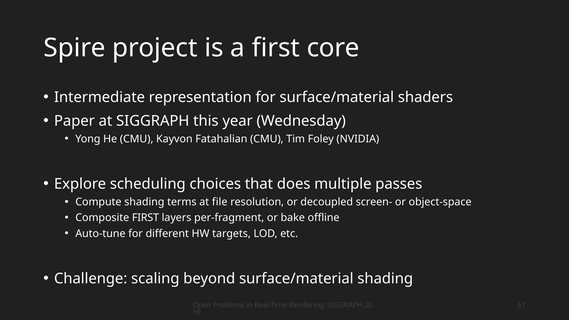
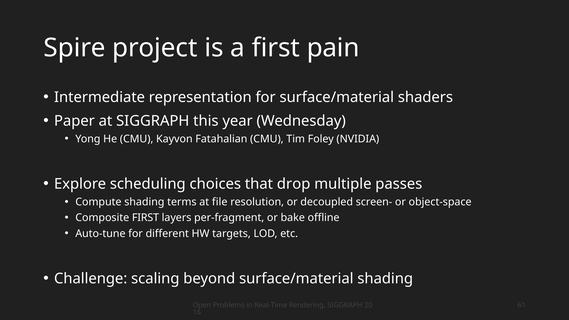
core: core -> pain
does: does -> drop
